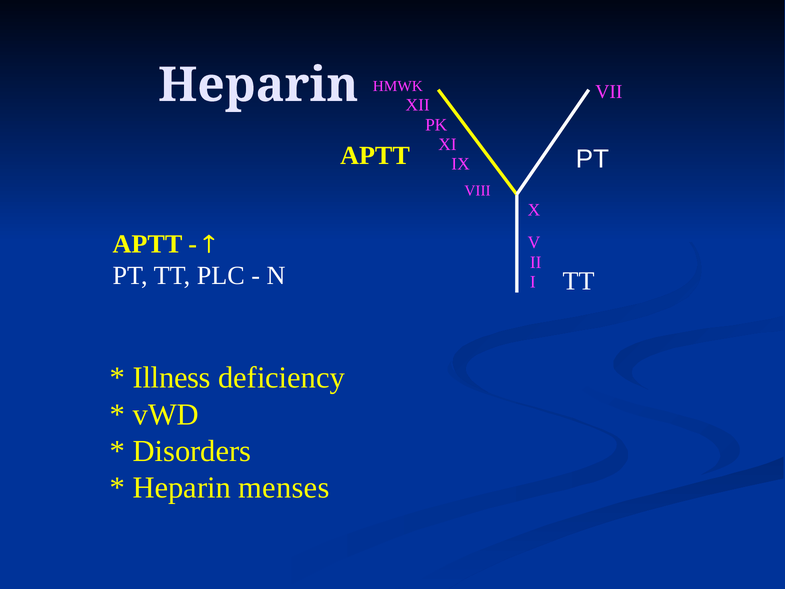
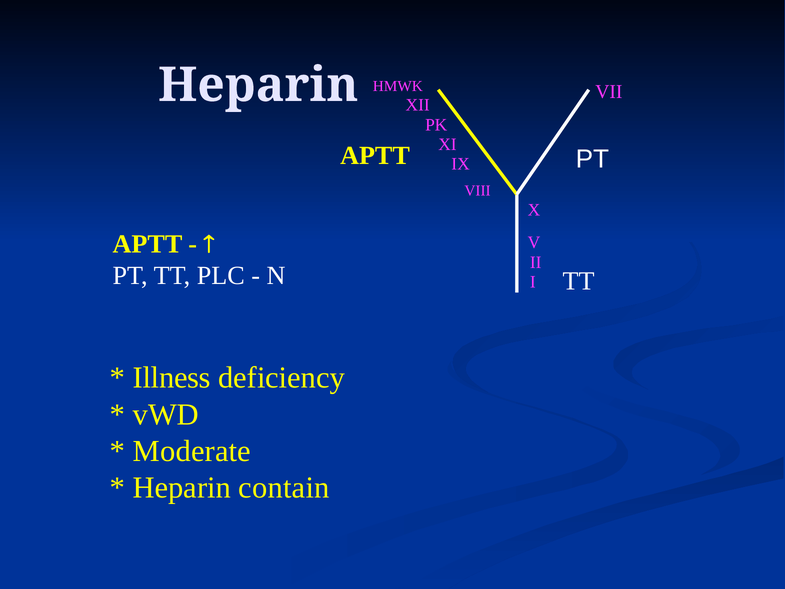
Disorders: Disorders -> Moderate
menses: menses -> contain
